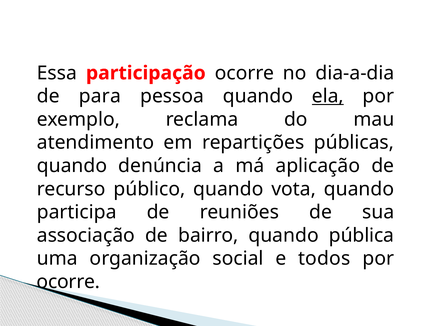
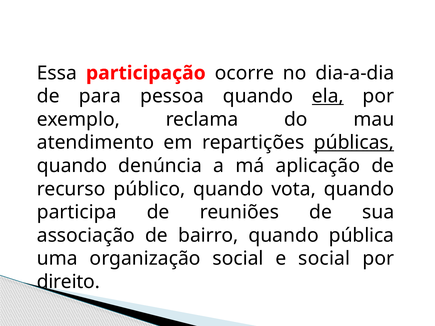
públicas underline: none -> present
e todos: todos -> social
ocorre at (68, 282): ocorre -> direito
